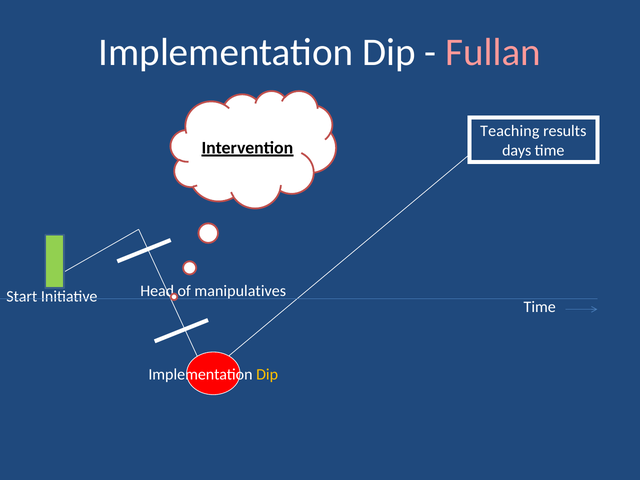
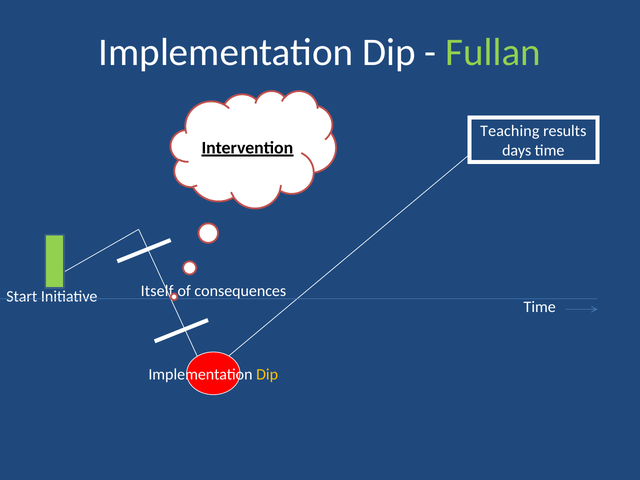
Fullan colour: pink -> light green
Head: Head -> Itself
manipulatives: manipulatives -> consequences
